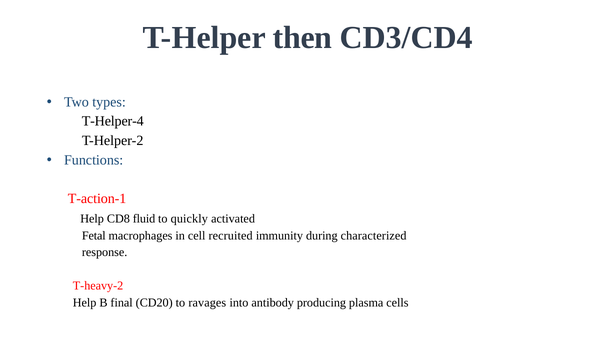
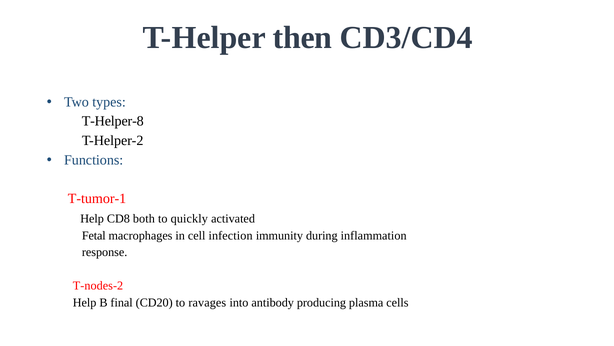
T-Helper-4: T-Helper-4 -> T-Helper-8
T-action-1: T-action-1 -> T-tumor-1
fluid: fluid -> both
recruited: recruited -> infection
characterized: characterized -> inflammation
T-heavy-2: T-heavy-2 -> T-nodes-2
